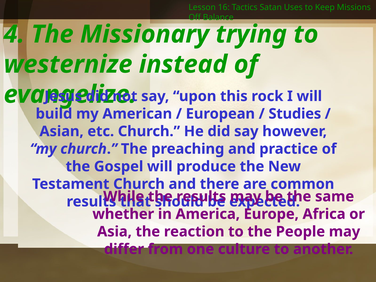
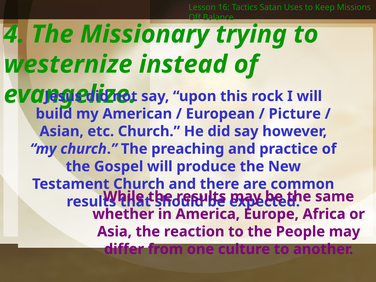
Studies: Studies -> Picture
